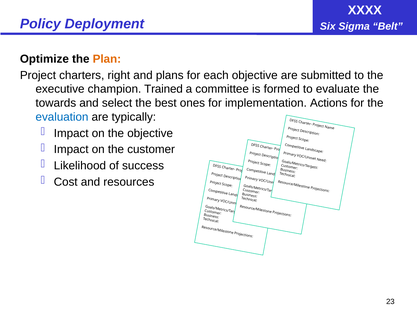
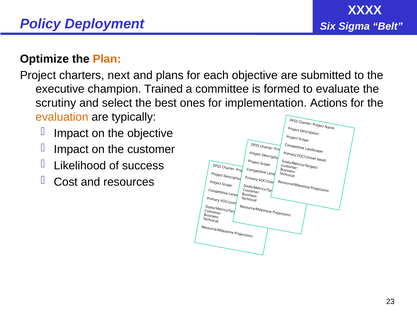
right: right -> next
towards: towards -> scrutiny
evaluation colour: blue -> orange
